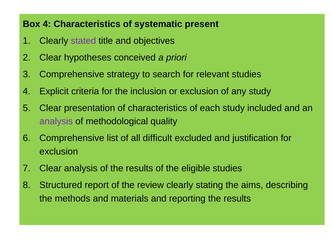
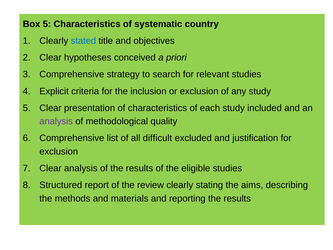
Box 4: 4 -> 5
present: present -> country
stated colour: purple -> blue
